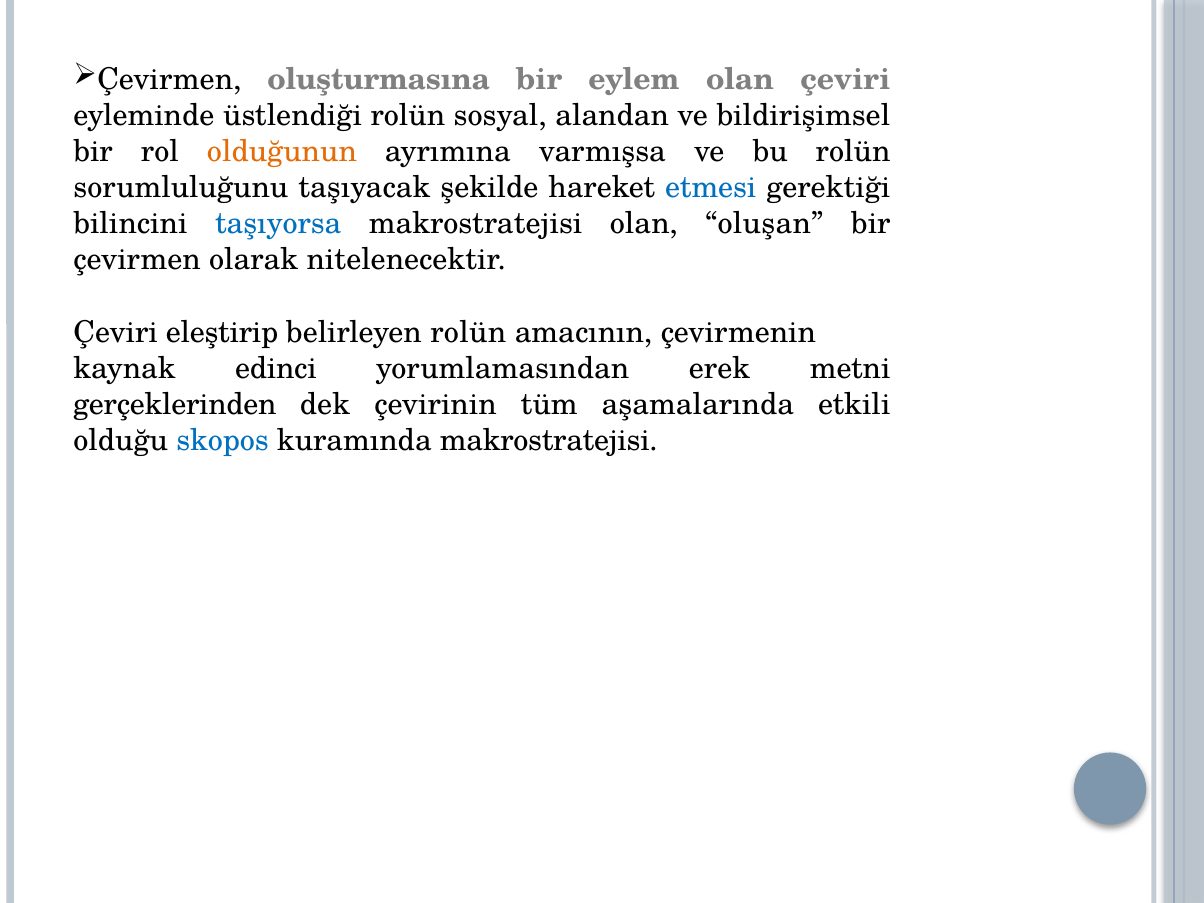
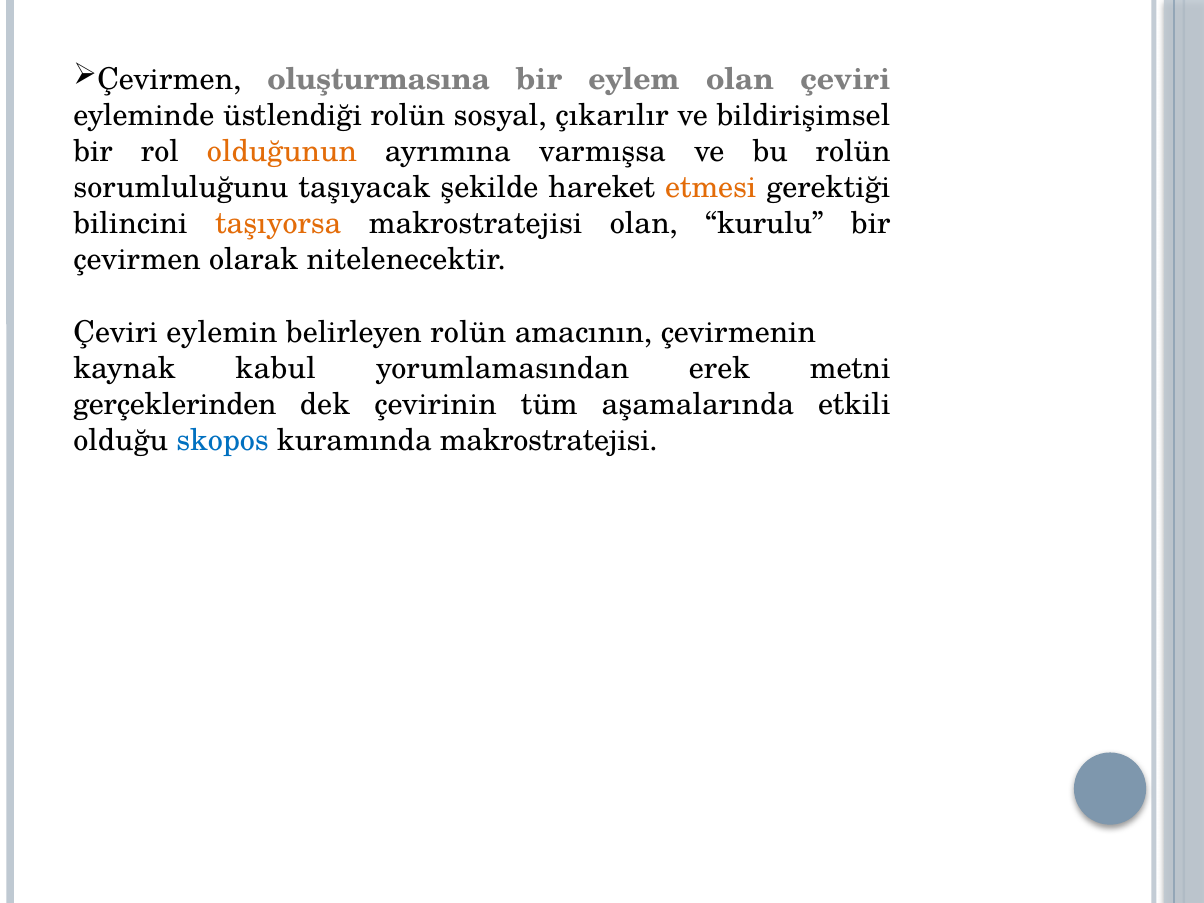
alandan: alandan -> çıkarılır
etmesi colour: blue -> orange
taşıyorsa colour: blue -> orange
oluşan: oluşan -> kurulu
eleştirip: eleştirip -> eylemin
edinci: edinci -> kabul
